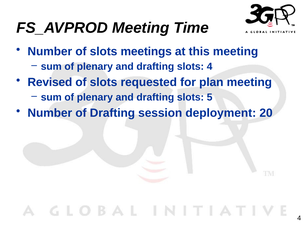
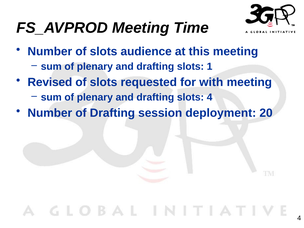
meetings: meetings -> audience
slots 4: 4 -> 1
plan: plan -> with
slots 5: 5 -> 4
